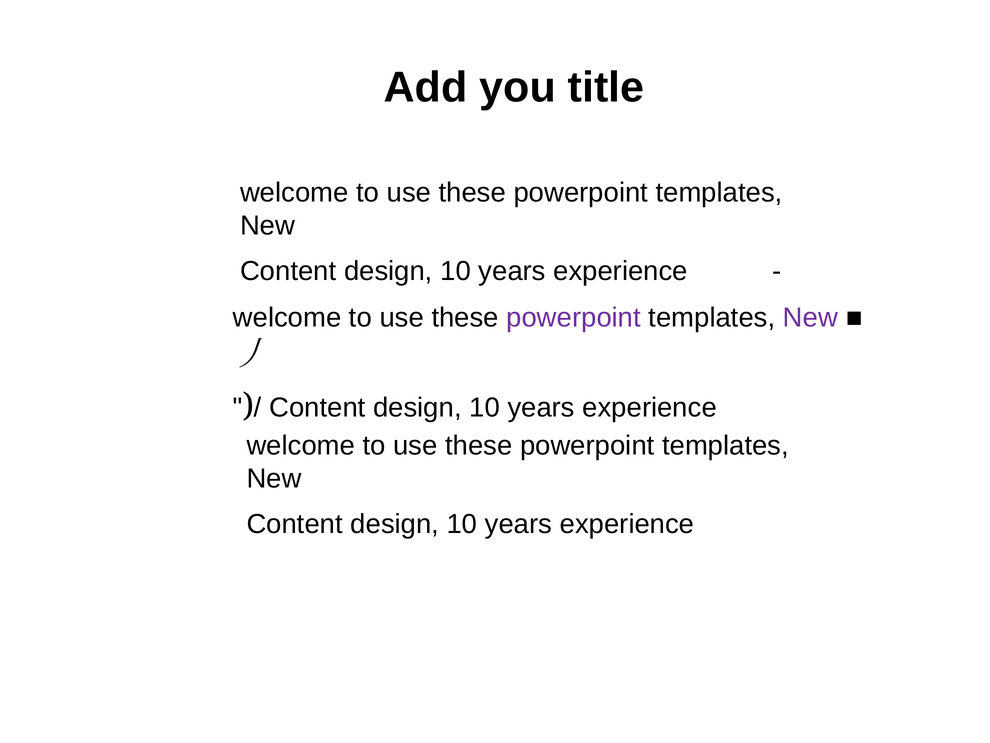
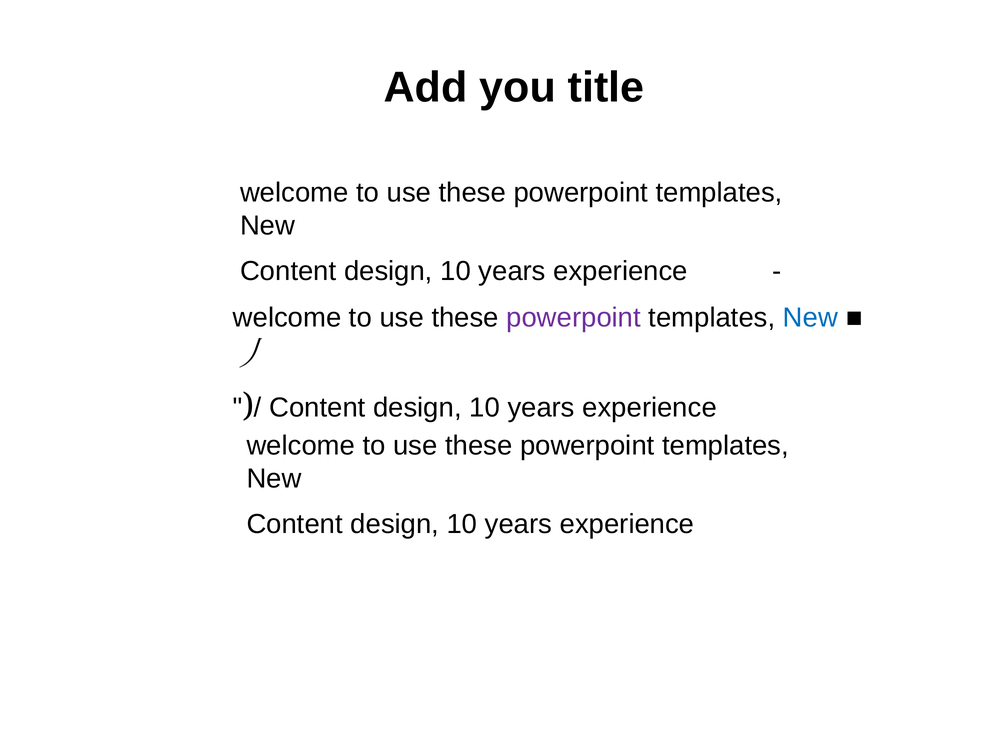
New at (810, 317) colour: purple -> blue
